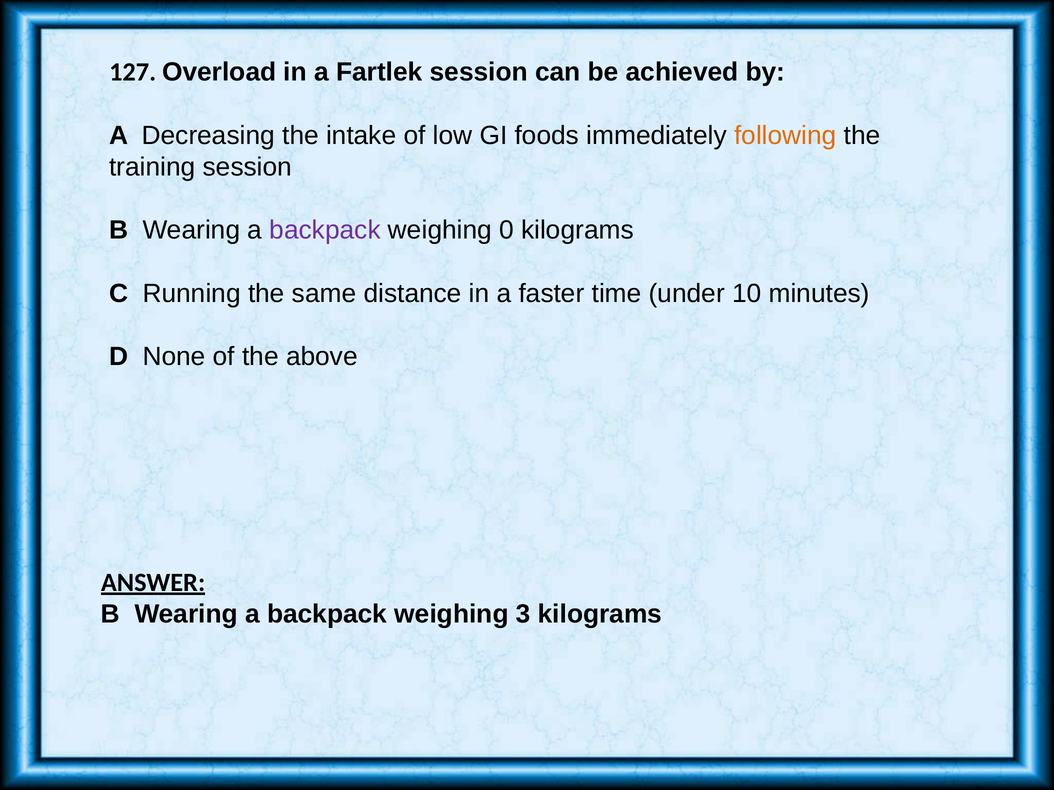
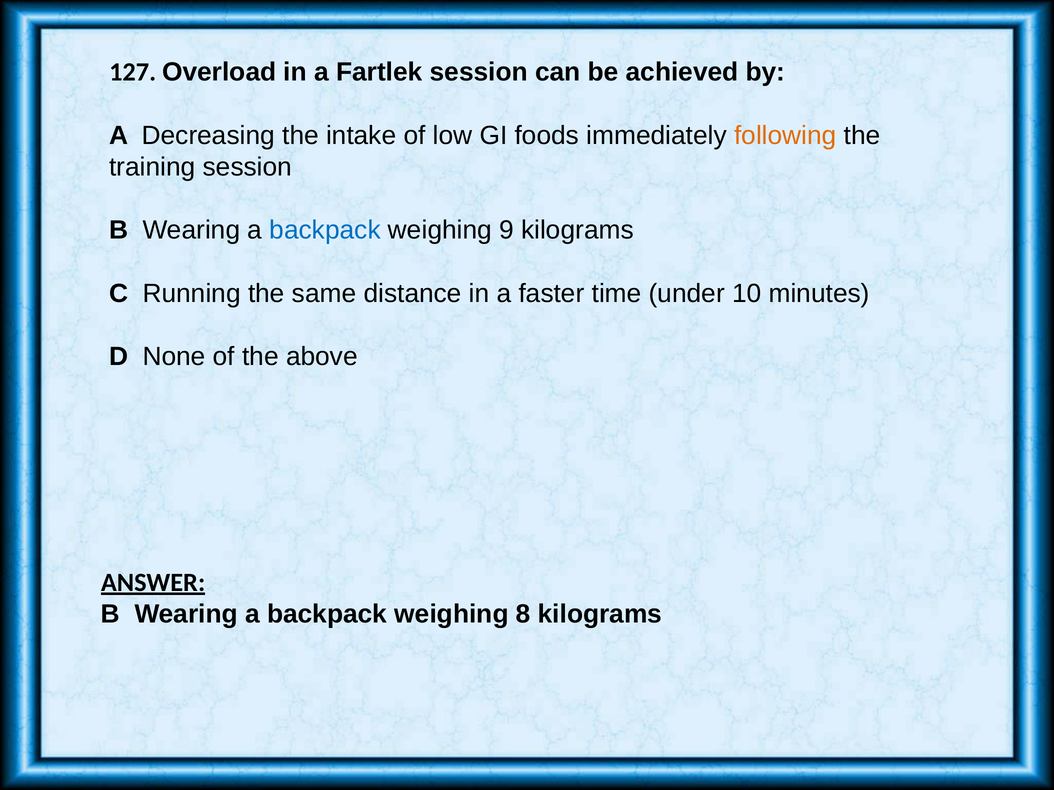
backpack at (325, 230) colour: purple -> blue
0: 0 -> 9
3: 3 -> 8
